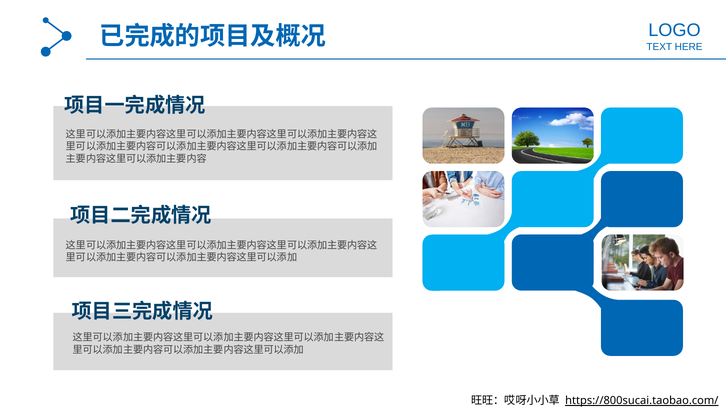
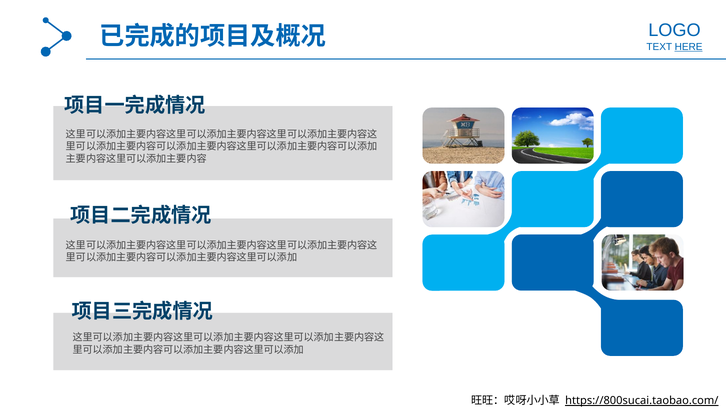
HERE underline: none -> present
